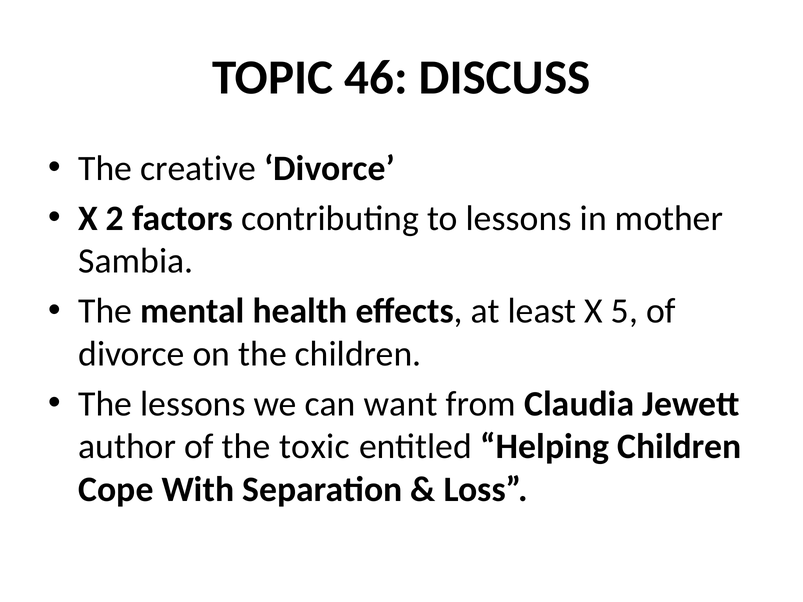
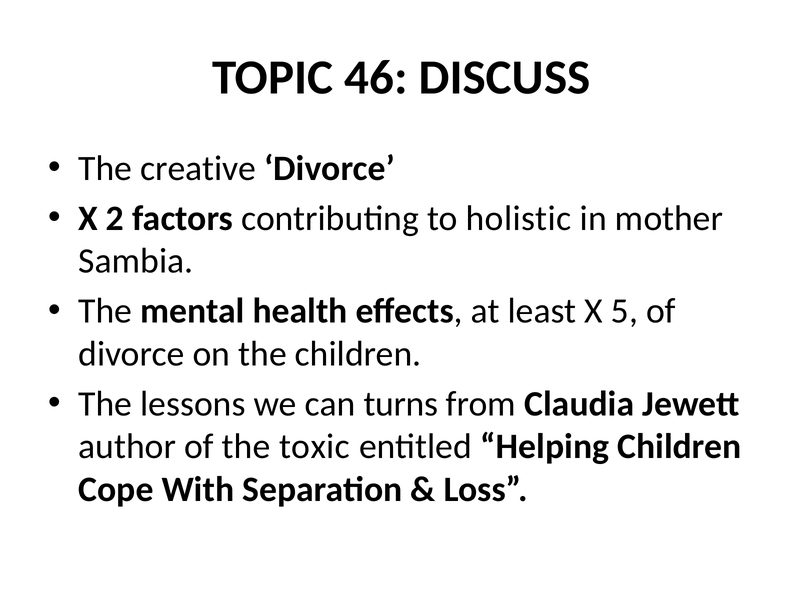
to lessons: lessons -> holistic
want: want -> turns
